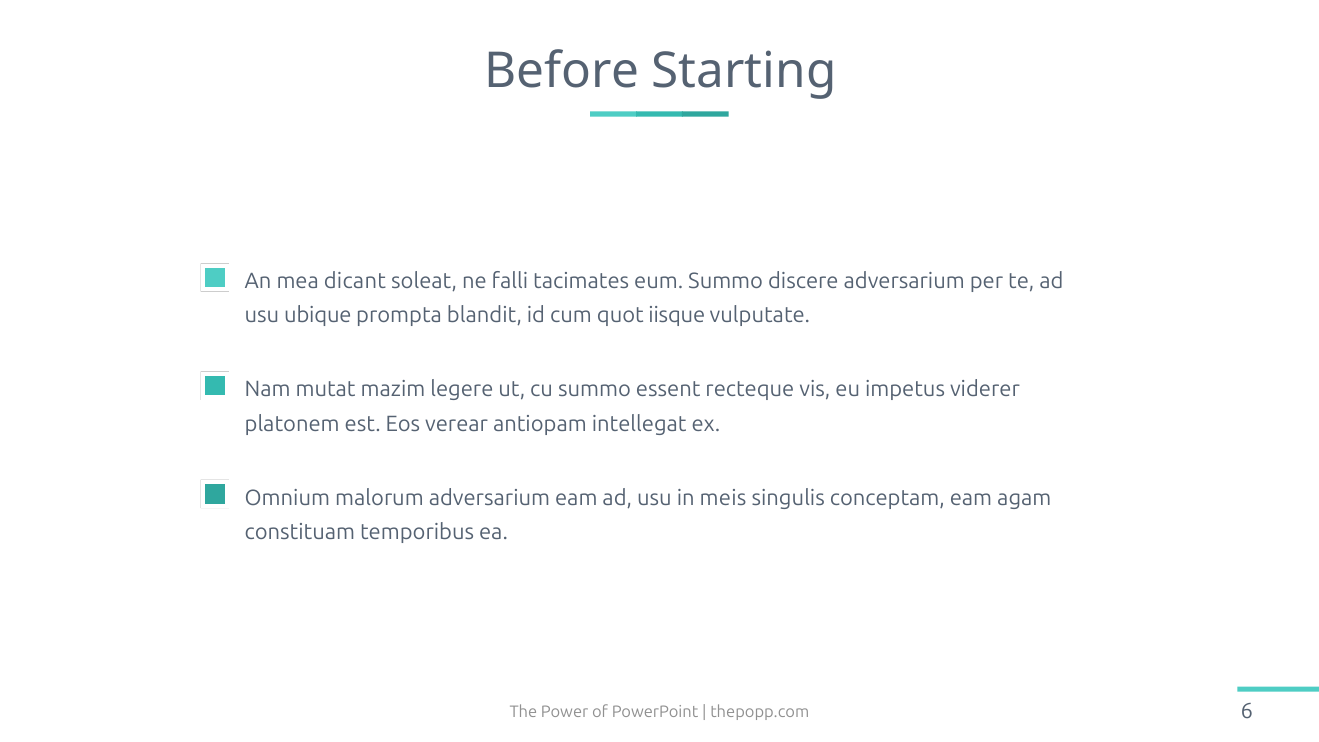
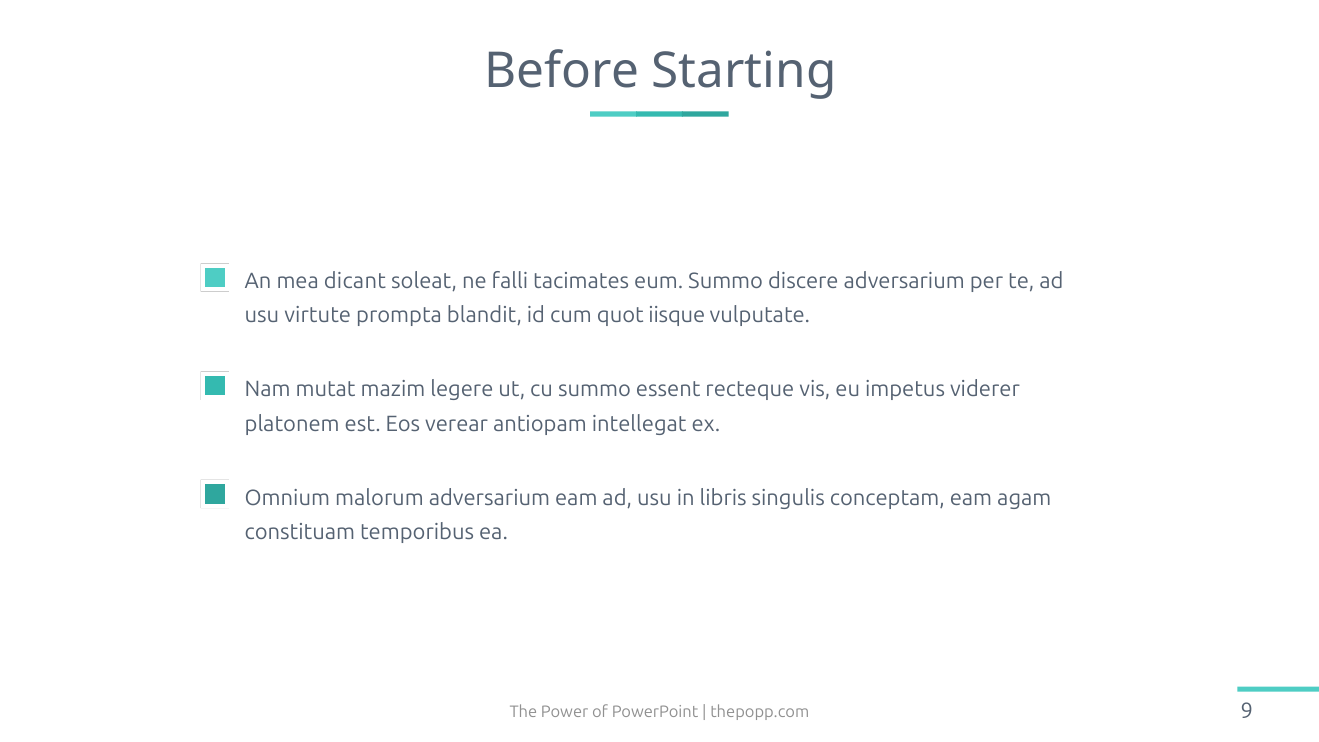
ubique: ubique -> virtute
meis: meis -> libris
6: 6 -> 9
